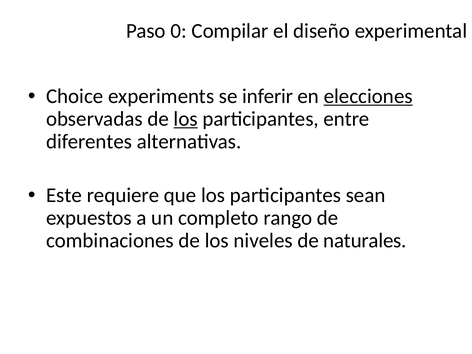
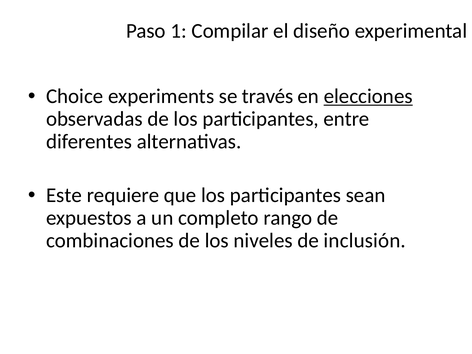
0: 0 -> 1
inferir: inferir -> través
los at (186, 119) underline: present -> none
naturales: naturales -> inclusión
